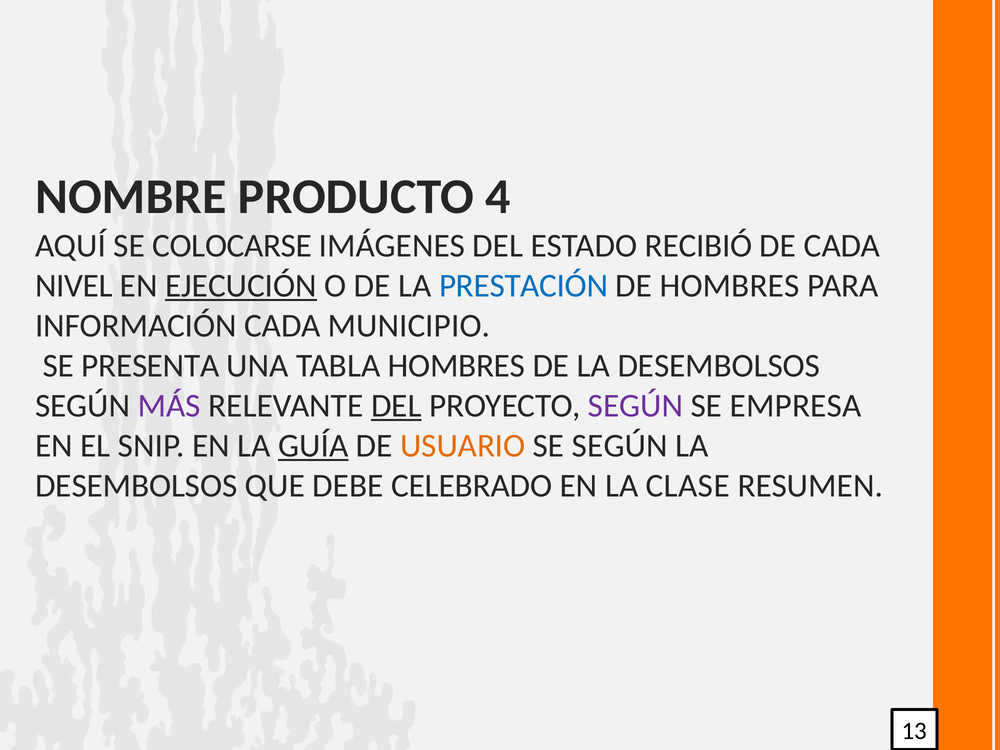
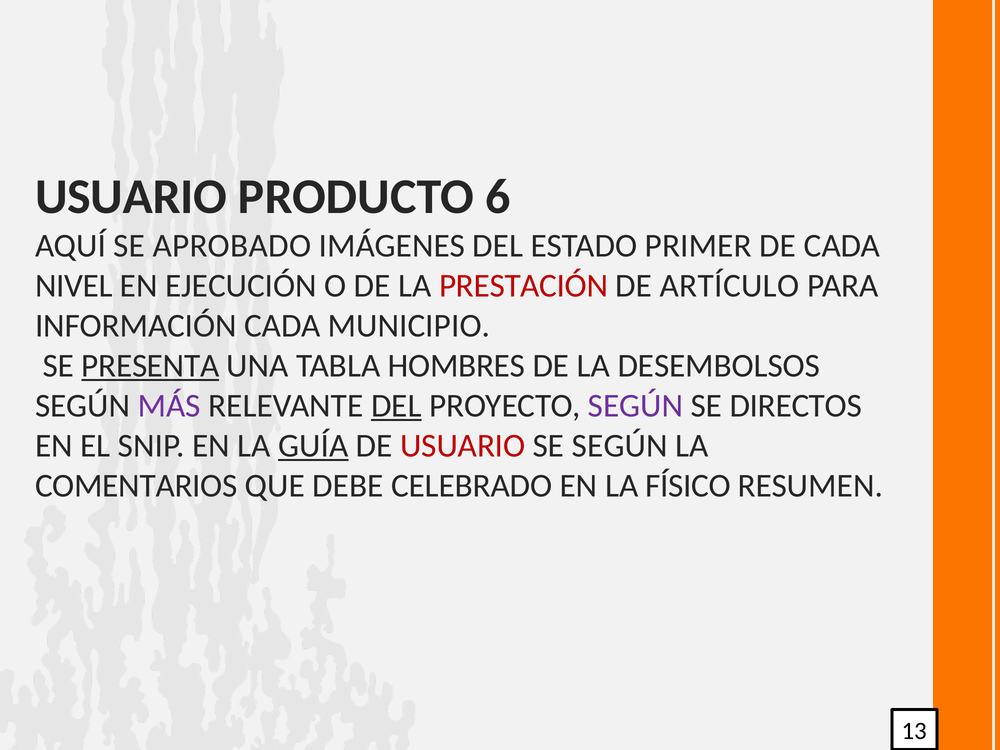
NOMBRE at (131, 197): NOMBRE -> USUARIO
4: 4 -> 6
COLOCARSE: COLOCARSE -> APROBADO
RECIBIÓ: RECIBIÓ -> PRIMER
EJECUCIÓN underline: present -> none
PRESTACIÓN colour: blue -> red
DE HOMBRES: HOMBRES -> ARTÍCULO
PRESENTA underline: none -> present
EMPRESA: EMPRESA -> DIRECTOS
USUARIO at (463, 446) colour: orange -> red
DESEMBOLSOS at (136, 486): DESEMBOLSOS -> COMENTARIOS
CLASE: CLASE -> FÍSICO
